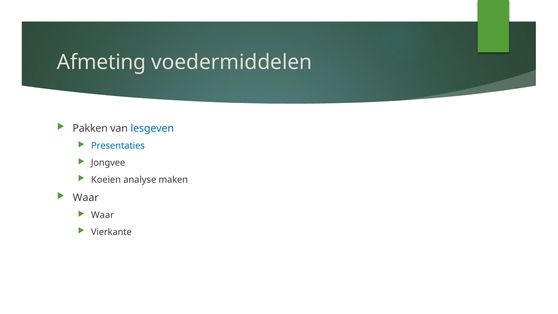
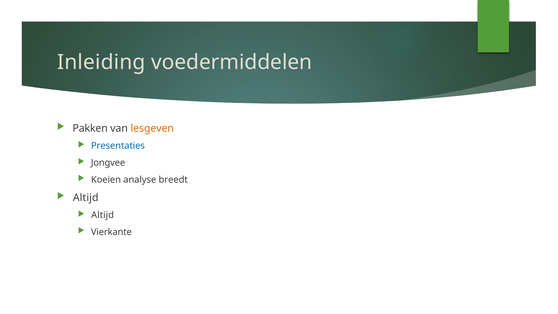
Afmeting: Afmeting -> Inleiding
lesgeven colour: blue -> orange
maken: maken -> breedt
Waar at (86, 198): Waar -> Altijd
Waar at (103, 215): Waar -> Altijd
